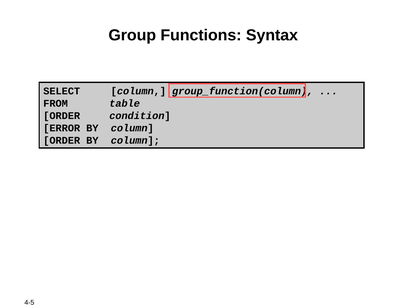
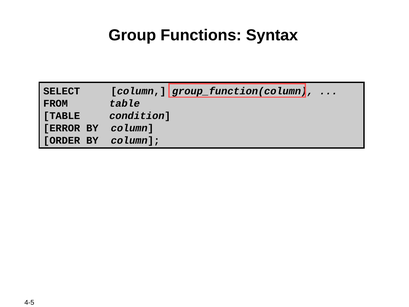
ORDER at (62, 116): ORDER -> TABLE
